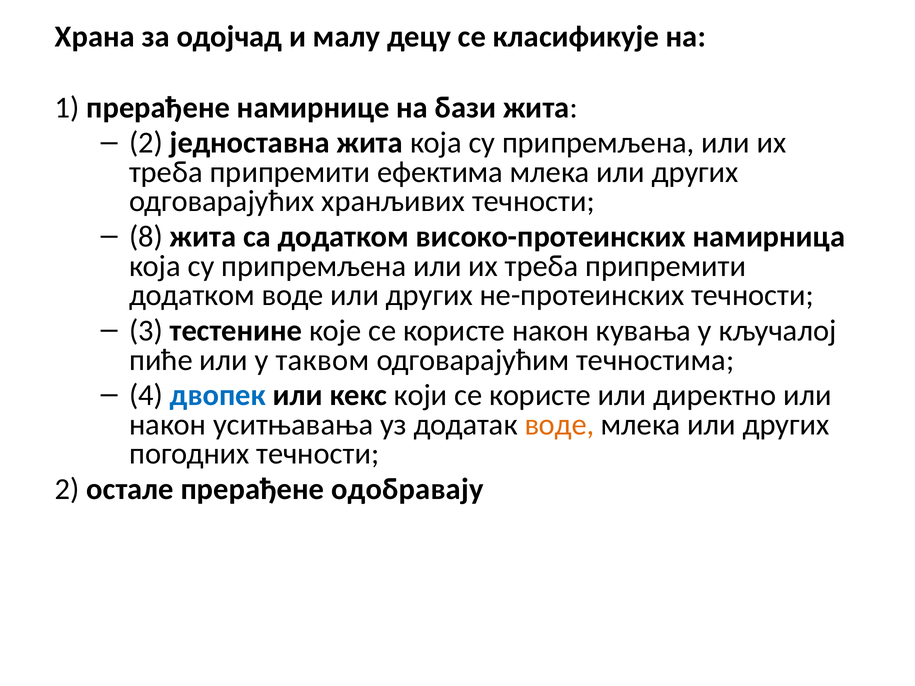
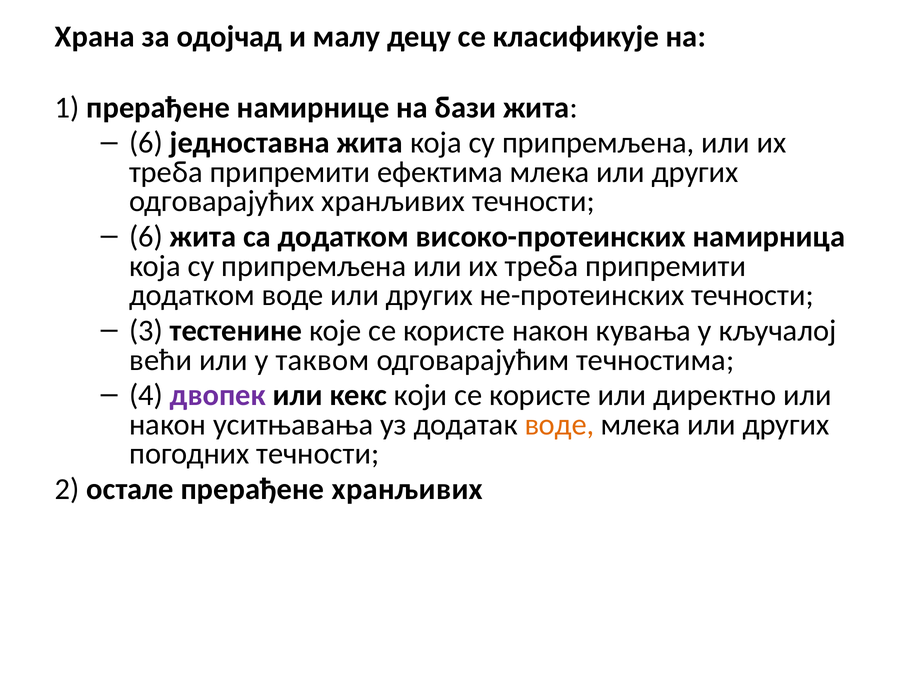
2 at (146, 143): 2 -> 6
8 at (146, 237): 8 -> 6
пиће: пиће -> већи
двопек colour: blue -> purple
прерађене одобравају: одобравају -> хранљивих
